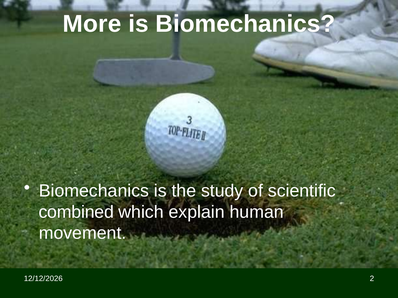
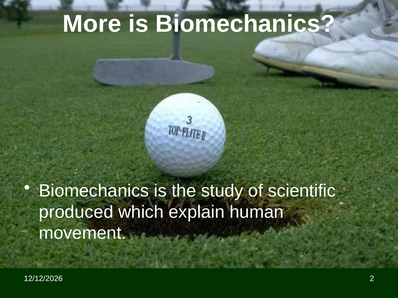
combined: combined -> produced
